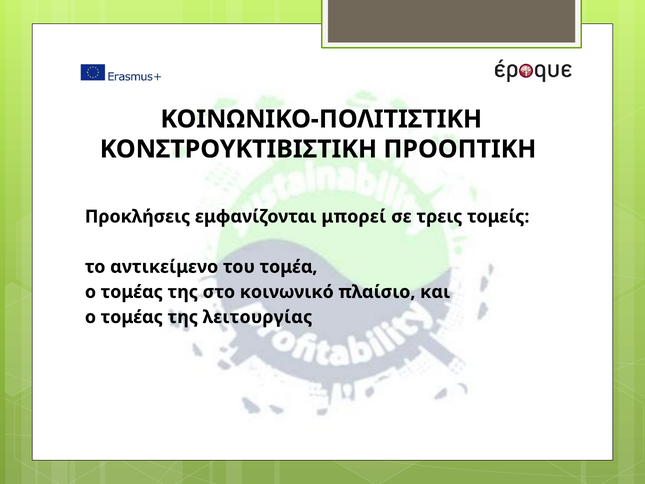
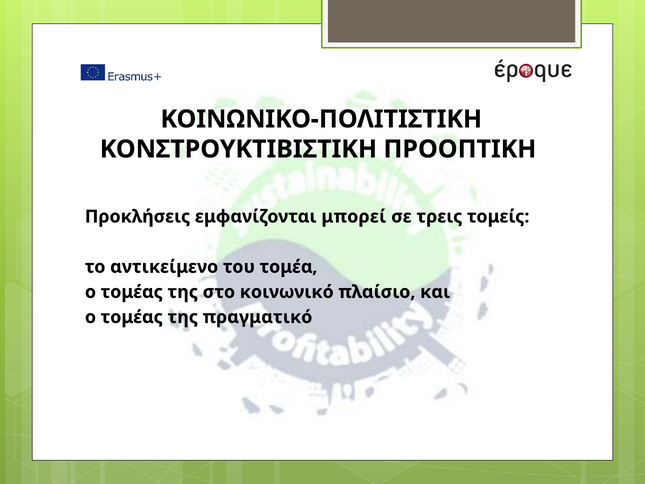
λειτουργίας: λειτουργίας -> πραγματικό
